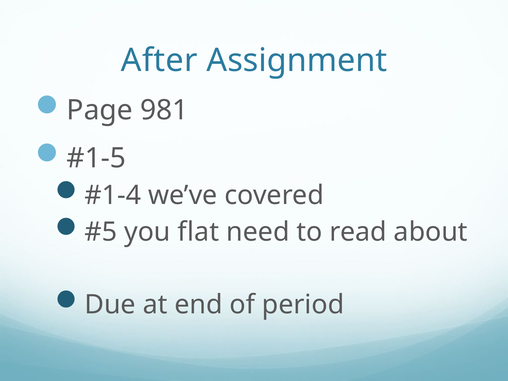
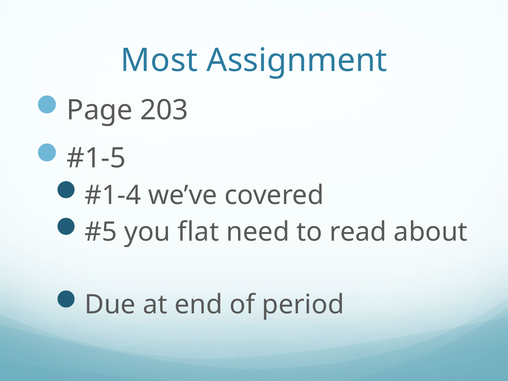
After: After -> Most
981: 981 -> 203
